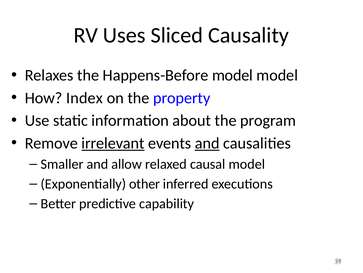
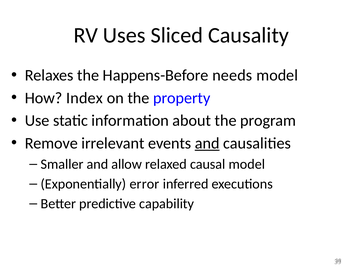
Happens-Before model: model -> needs
irrelevant underline: present -> none
other: other -> error
